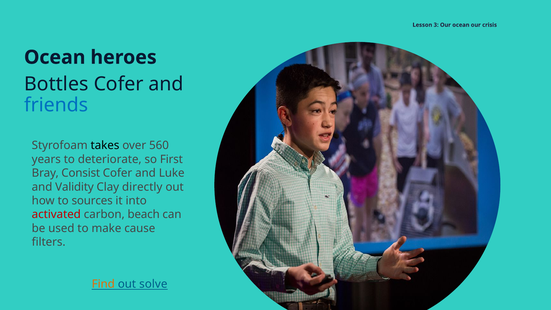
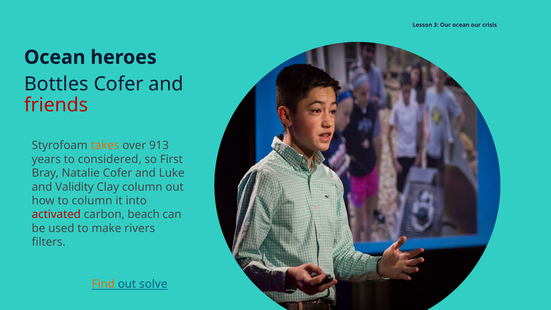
friends colour: blue -> red
takes colour: black -> orange
560: 560 -> 913
deteriorate: deteriorate -> considered
Consist: Consist -> Natalie
Clay directly: directly -> column
to sources: sources -> column
cause: cause -> rivers
